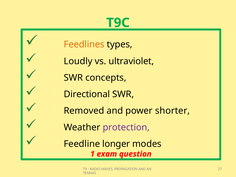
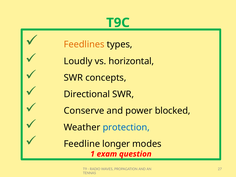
ultraviolet: ultraviolet -> horizontal
Removed: Removed -> Conserve
shorter: shorter -> blocked
protection colour: purple -> blue
